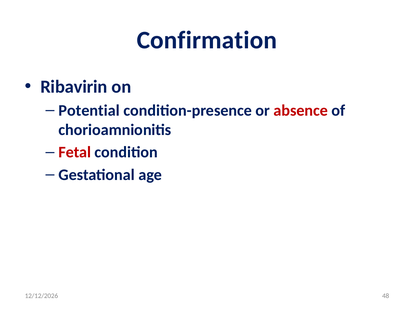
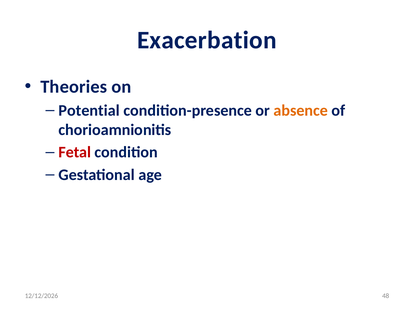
Confirmation: Confirmation -> Exacerbation
Ribavirin: Ribavirin -> Theories
absence colour: red -> orange
